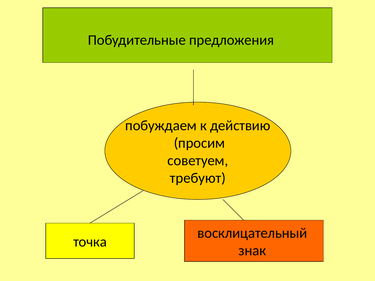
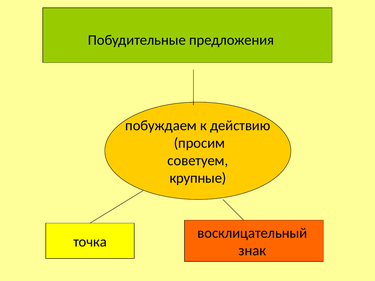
требуют: требуют -> крупные
